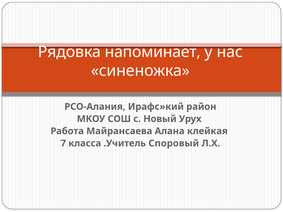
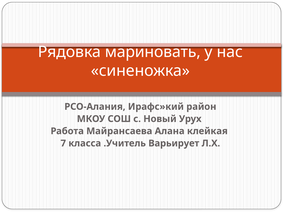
напоминает: напоминает -> мариновать
Споровый: Споровый -> Варьирует
